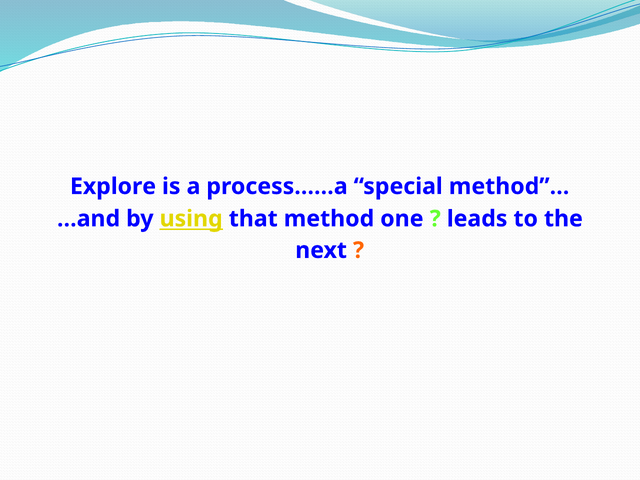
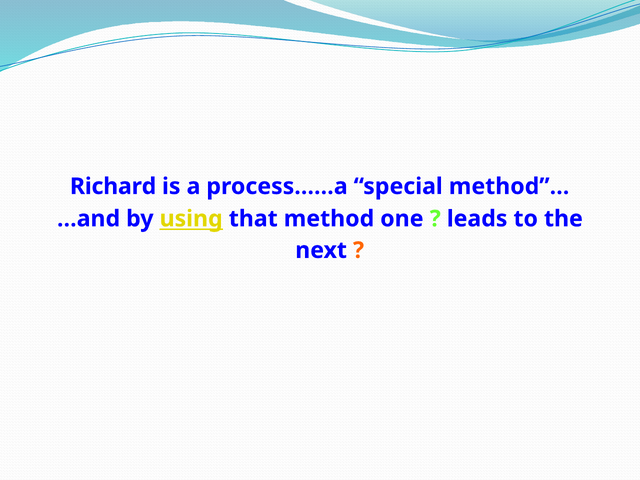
Explore: Explore -> Richard
